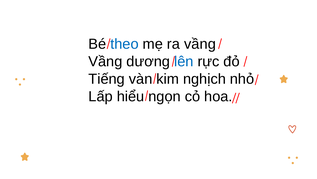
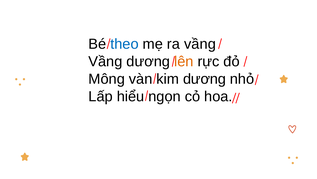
lên colour: blue -> orange
Tiếng: Tiếng -> Mông
kim nghịch: nghịch -> dương
